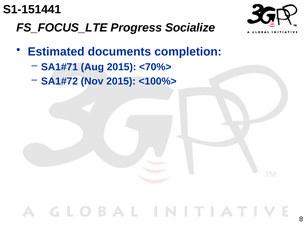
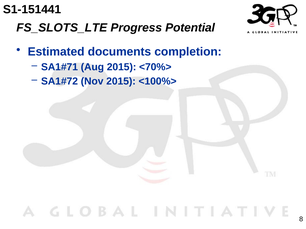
FS_FOCUS_LTE: FS_FOCUS_LTE -> FS_SLOTS_LTE
Socialize: Socialize -> Potential
